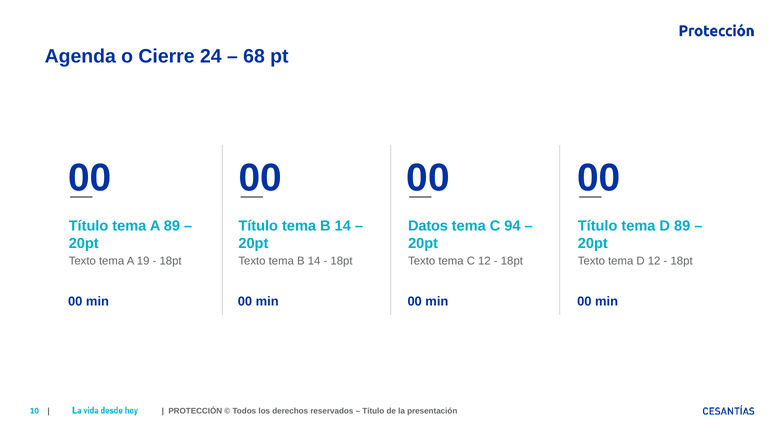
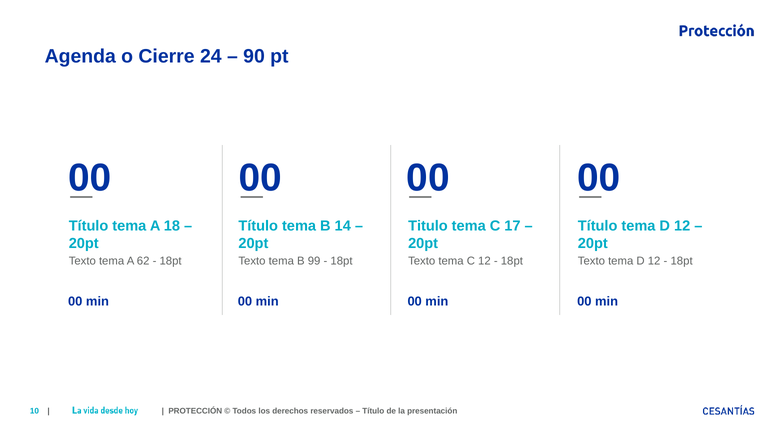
68: 68 -> 90
A 89: 89 -> 18
Datos: Datos -> Titulo
94: 94 -> 17
Título tema D 89: 89 -> 12
19: 19 -> 62
Texto tema B 14: 14 -> 99
